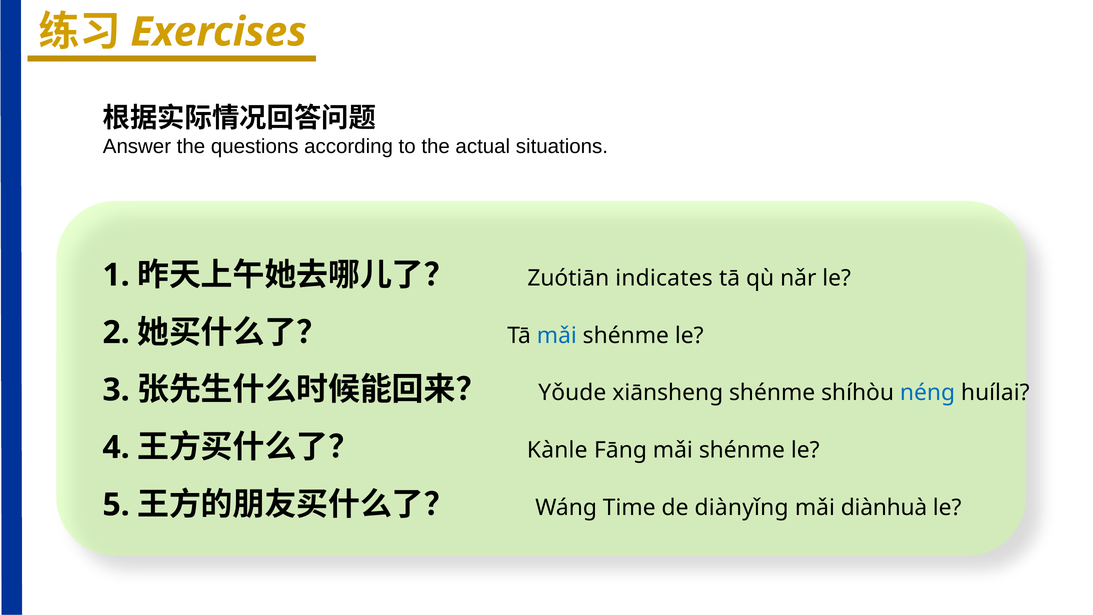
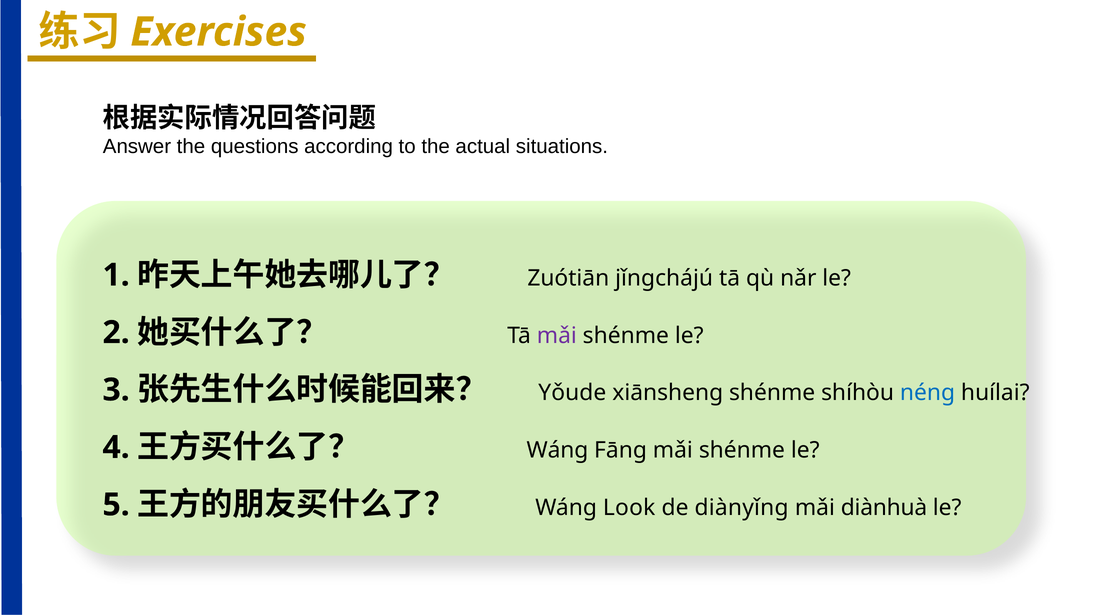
indicates: indicates -> jǐngchájú
mǎi at (557, 335) colour: blue -> purple
Kànle: Kànle -> Wánɡ
Time: Time -> Look
